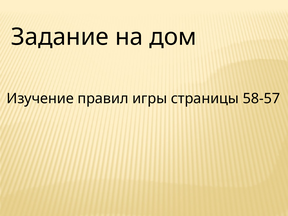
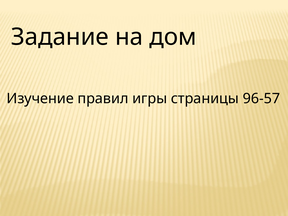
58-57: 58-57 -> 96-57
